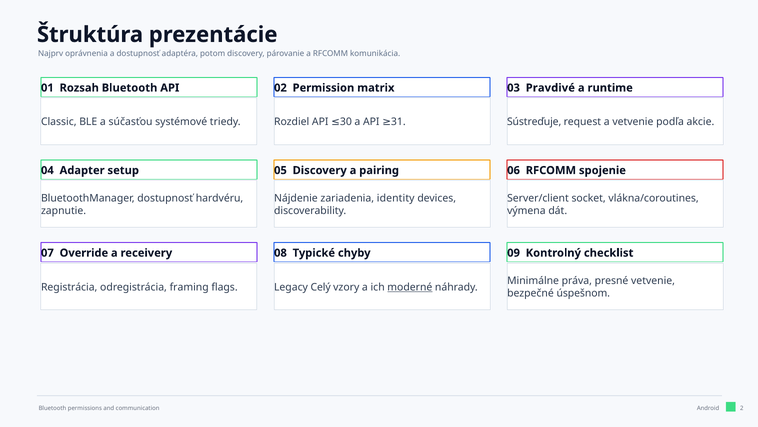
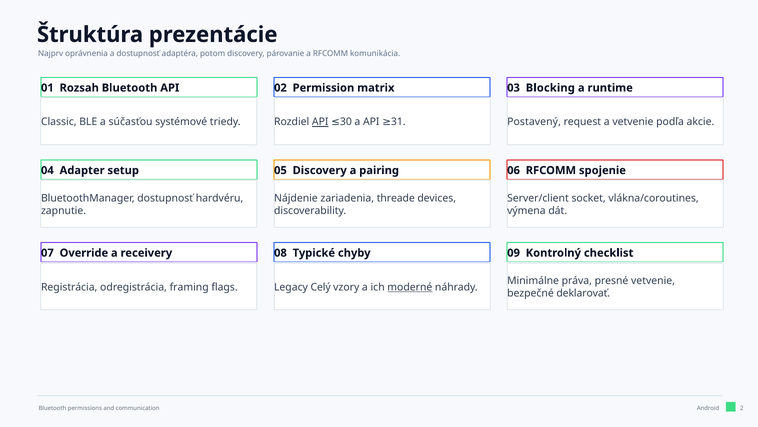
Pravdivé: Pravdivé -> Blocking
API at (320, 122) underline: none -> present
Sústreďuje: Sústreďuje -> Postavený
identity: identity -> threade
úspešnom: úspešnom -> deklarovať
